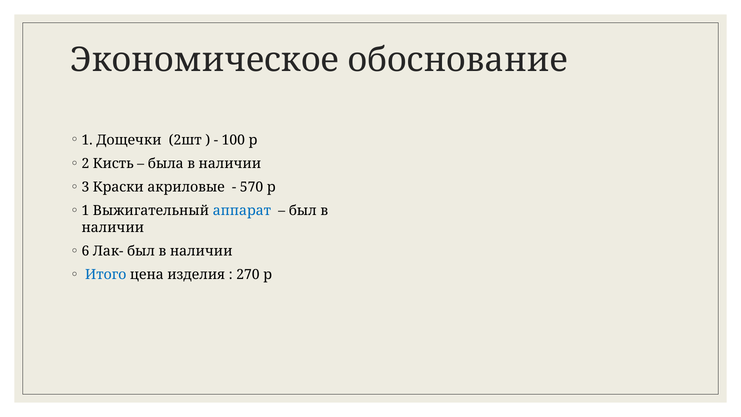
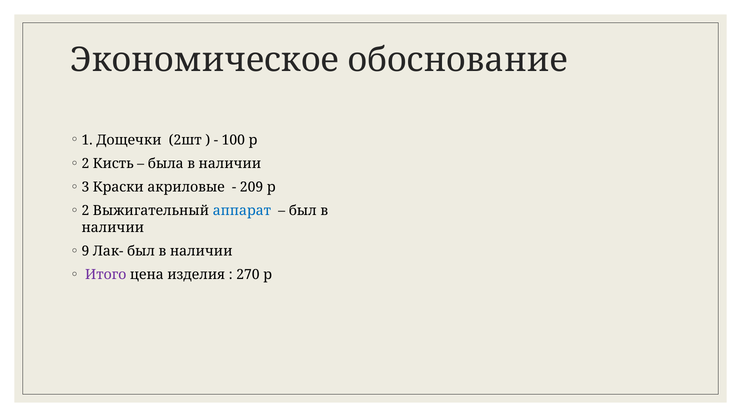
570: 570 -> 209
1 at (85, 211): 1 -> 2
6: 6 -> 9
Итого colour: blue -> purple
